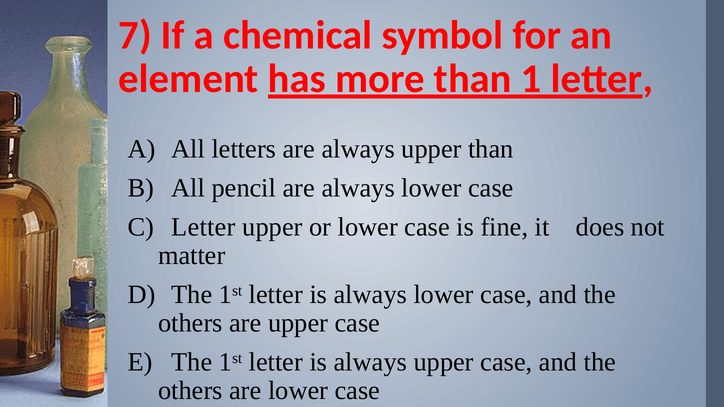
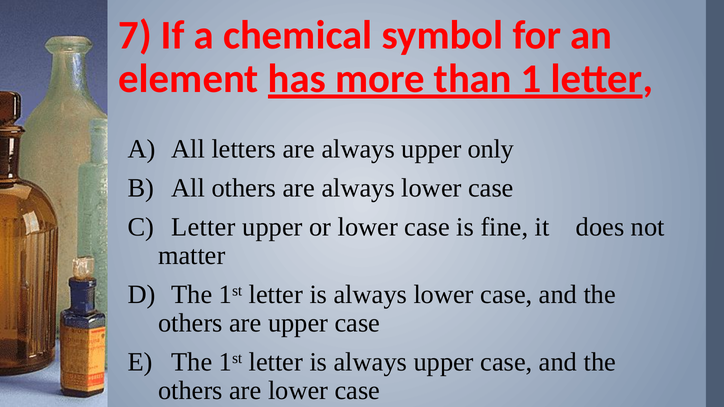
upper than: than -> only
All pencil: pencil -> others
